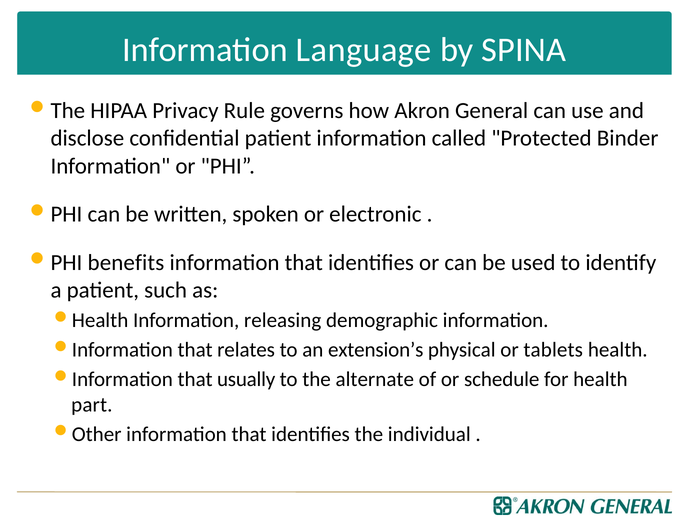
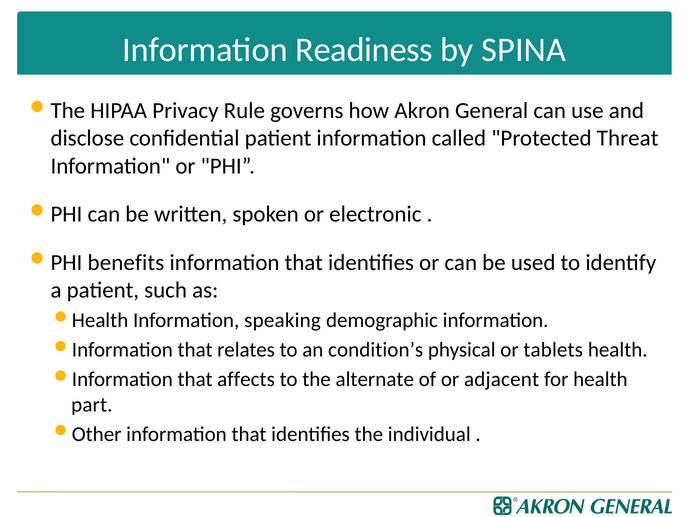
Language: Language -> Readiness
Binder: Binder -> Threat
releasing: releasing -> speaking
extension’s: extension’s -> condition’s
usually: usually -> affects
schedule: schedule -> adjacent
